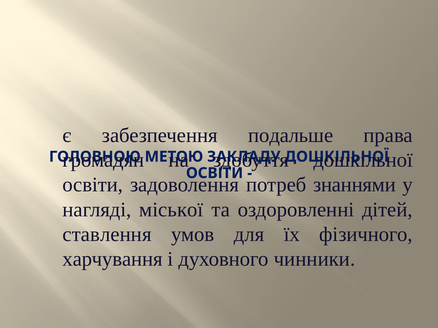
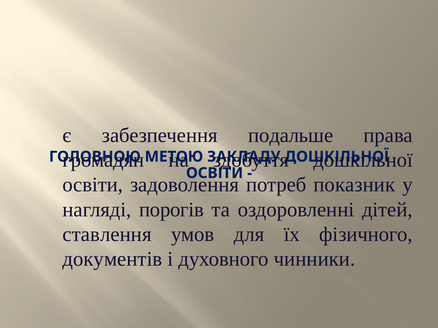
знаннями: знаннями -> показник
міської: міської -> порогів
харчування: харчування -> документів
